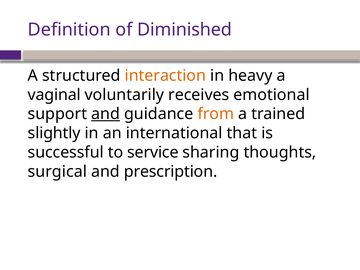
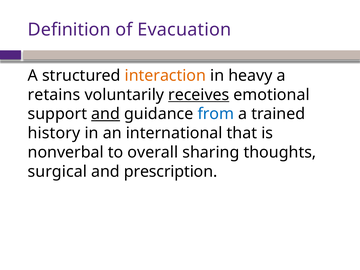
Diminished: Diminished -> Evacuation
vaginal: vaginal -> retains
receives underline: none -> present
from colour: orange -> blue
slightly: slightly -> history
successful: successful -> nonverbal
service: service -> overall
